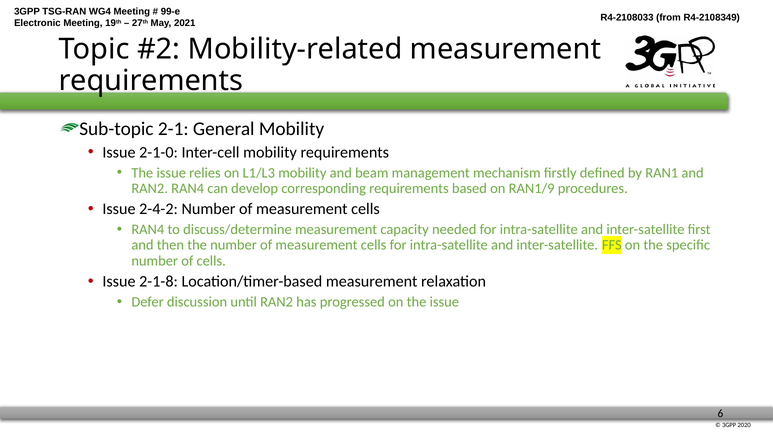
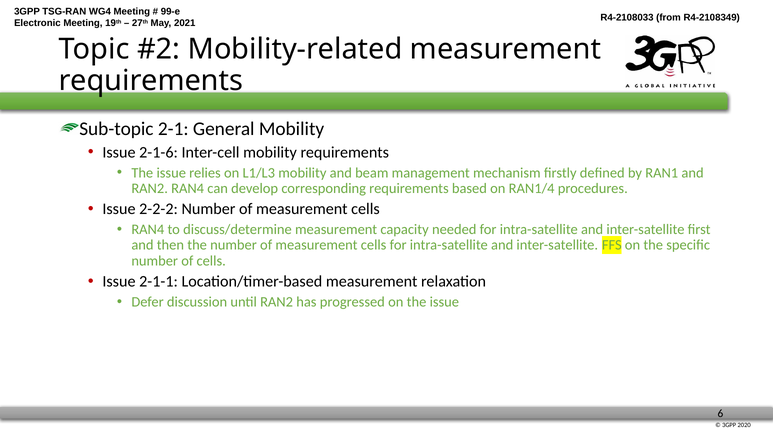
2-1-0: 2-1-0 -> 2-1-6
RAN1/9: RAN1/9 -> RAN1/4
2-4-2: 2-4-2 -> 2-2-2
2-1-8: 2-1-8 -> 2-1-1
